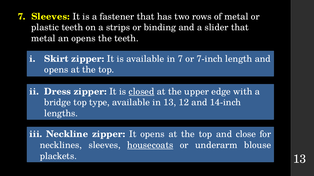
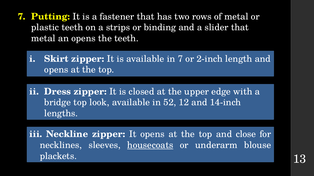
7 Sleeves: Sleeves -> Putting
7-inch: 7-inch -> 2-inch
closed underline: present -> none
type: type -> look
in 13: 13 -> 52
